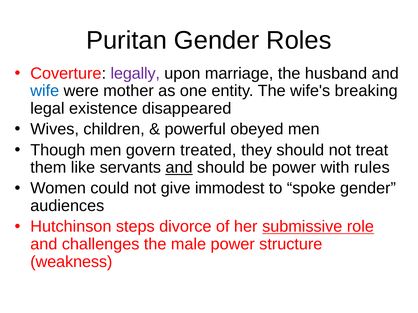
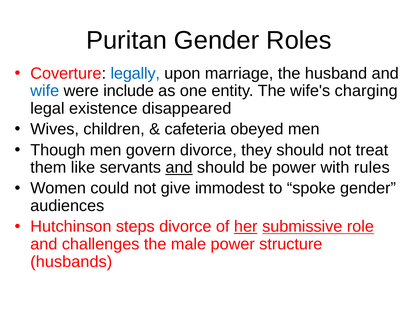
legally colour: purple -> blue
mother: mother -> include
breaking: breaking -> charging
powerful: powerful -> cafeteria
govern treated: treated -> divorce
her underline: none -> present
weakness: weakness -> husbands
